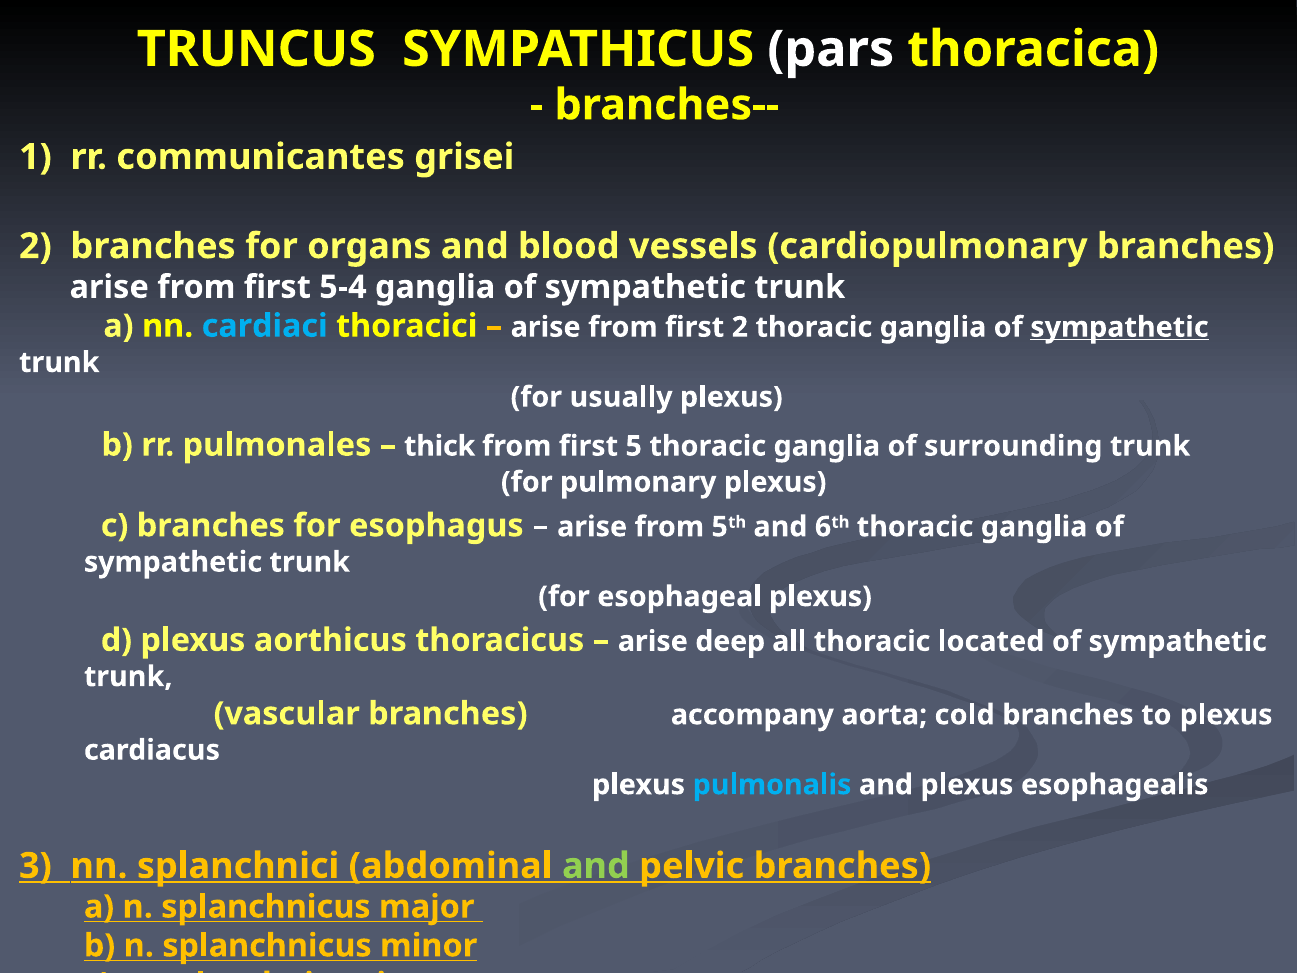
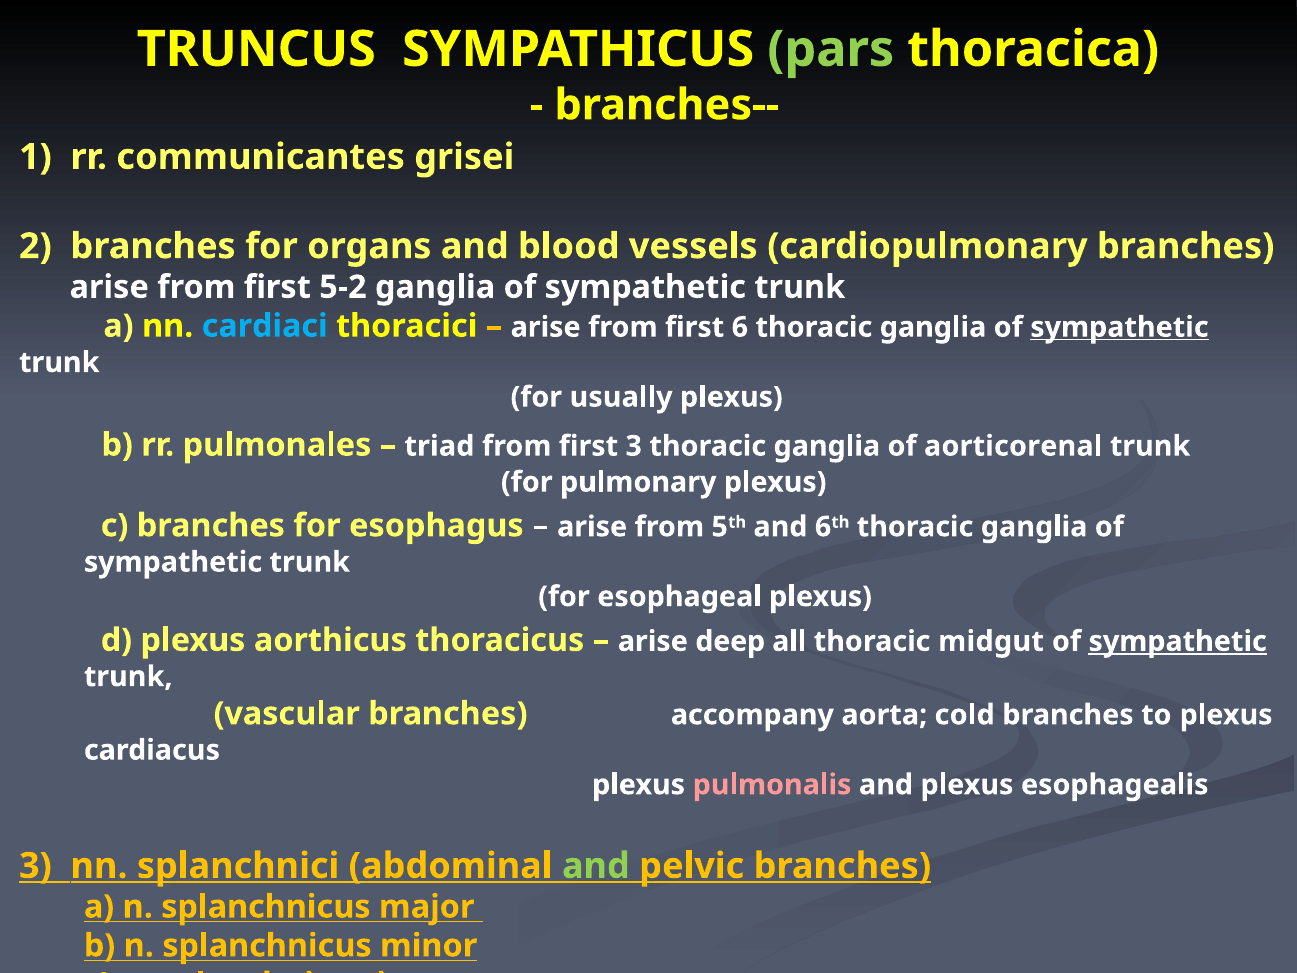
pars colour: white -> light green
5-4: 5-4 -> 5-2
first 2: 2 -> 6
thick: thick -> triad
first 5: 5 -> 3
surrounding: surrounding -> aorticorenal
located: located -> midgut
sympathetic at (1178, 641) underline: none -> present
pulmonalis colour: light blue -> pink
